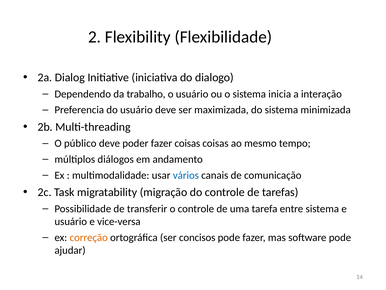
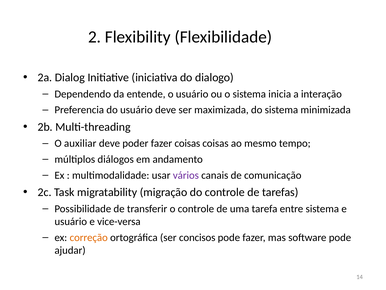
trabalho: trabalho -> entende
público: público -> auxiliar
vários colour: blue -> purple
